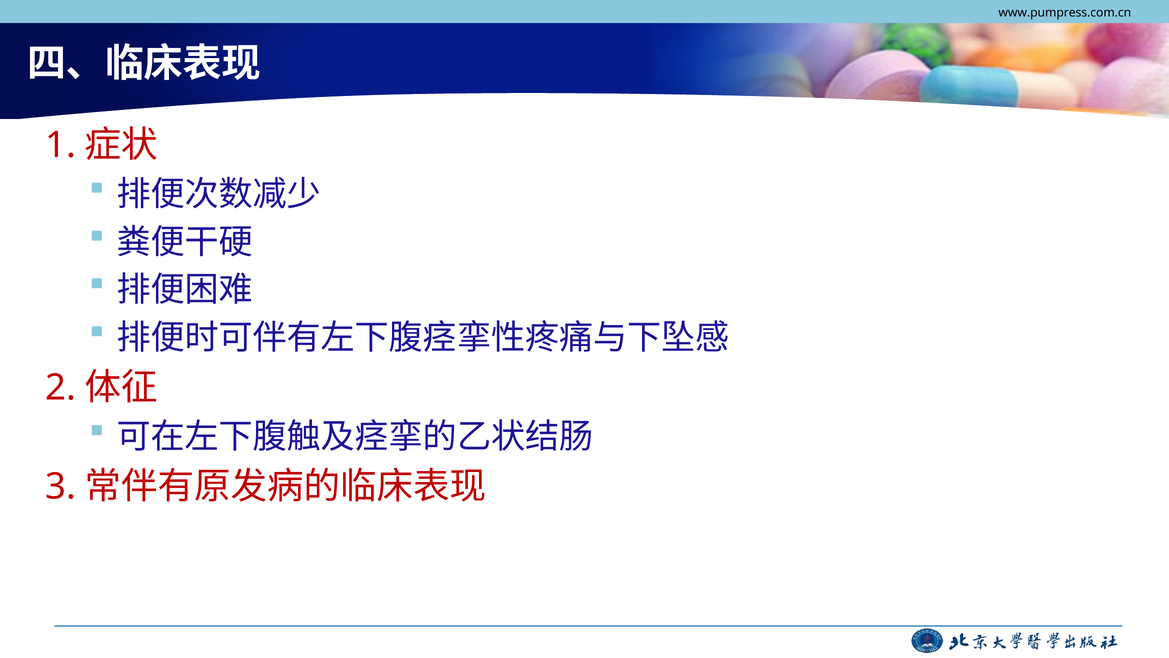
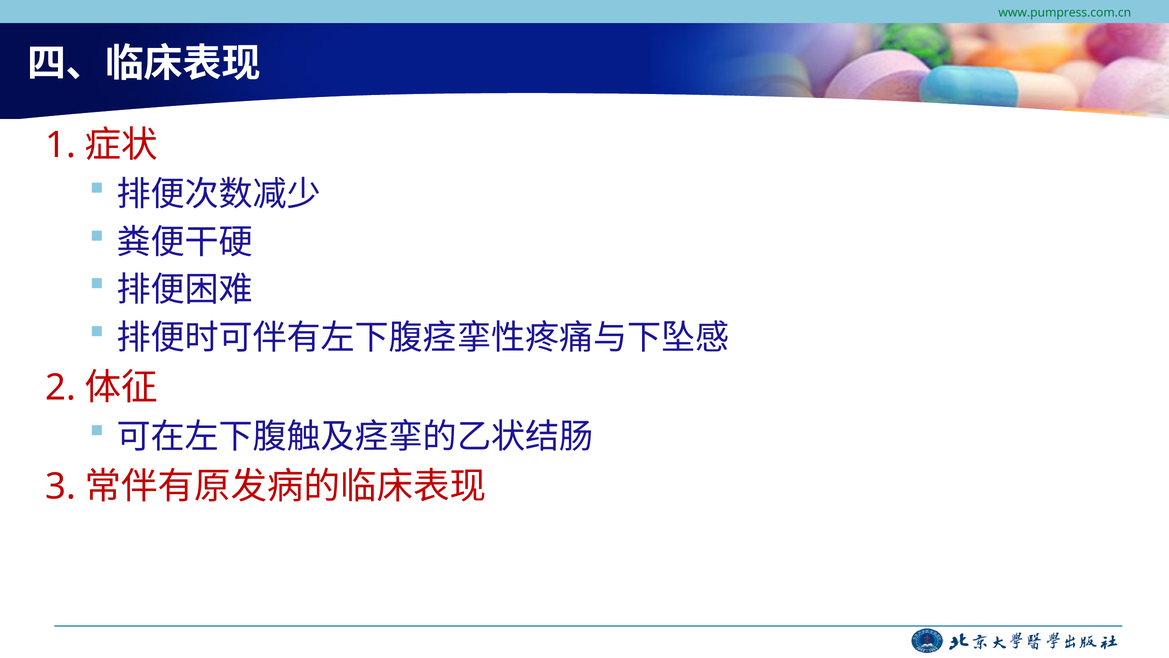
www.pumpress.com.cn colour: black -> green
